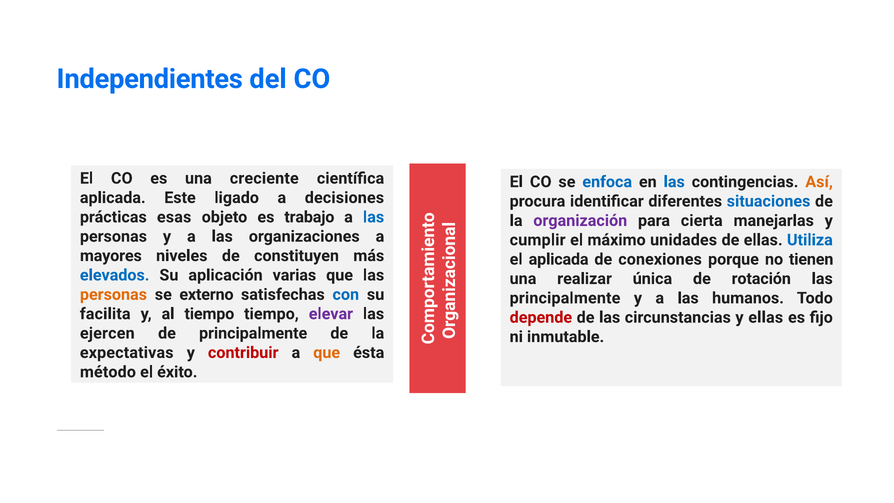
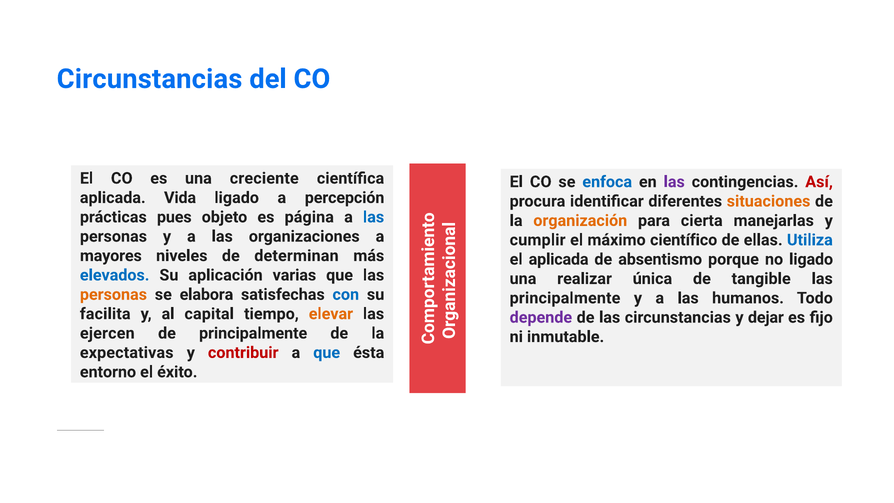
Independientes at (150, 79): Independientes -> Circunstancias
las at (674, 182) colour: blue -> purple
Así colour: orange -> red
Este: Este -> Vida
decisiones: decisiones -> percepción
situaciones colour: blue -> orange
esas: esas -> pues
trabajo: trabajo -> página
organización colour: purple -> orange
unidades: unidades -> científico
constituyen: constituyen -> determinan
conexiones: conexiones -> absentismo
no tienen: tienen -> ligado
rotación: rotación -> tangible
externo: externo -> elabora
al tiempo: tiempo -> capital
elevar colour: purple -> orange
depende colour: red -> purple
y ellas: ellas -> dejar
que at (327, 352) colour: orange -> blue
método: método -> entorno
